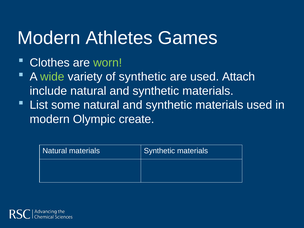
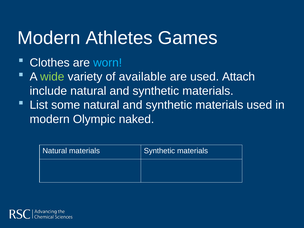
worn colour: light green -> light blue
of synthetic: synthetic -> available
create: create -> naked
